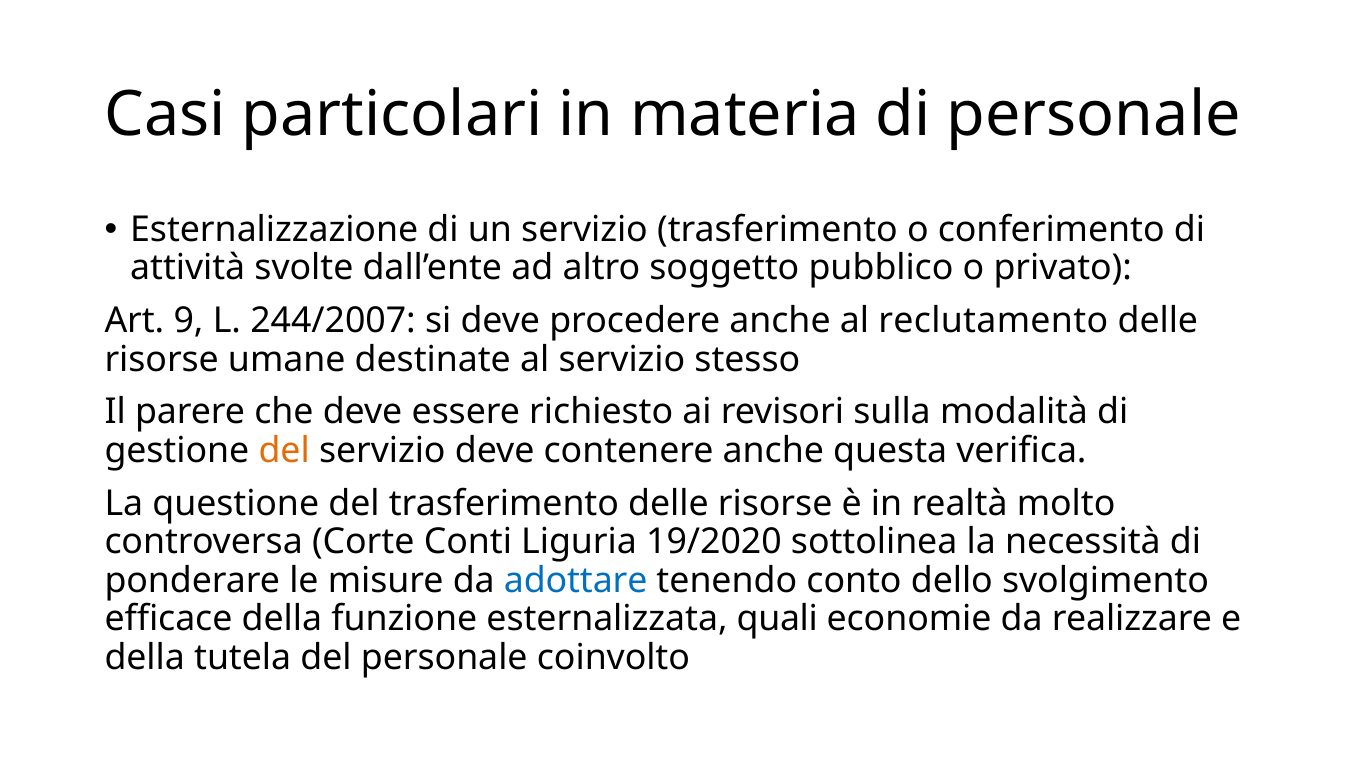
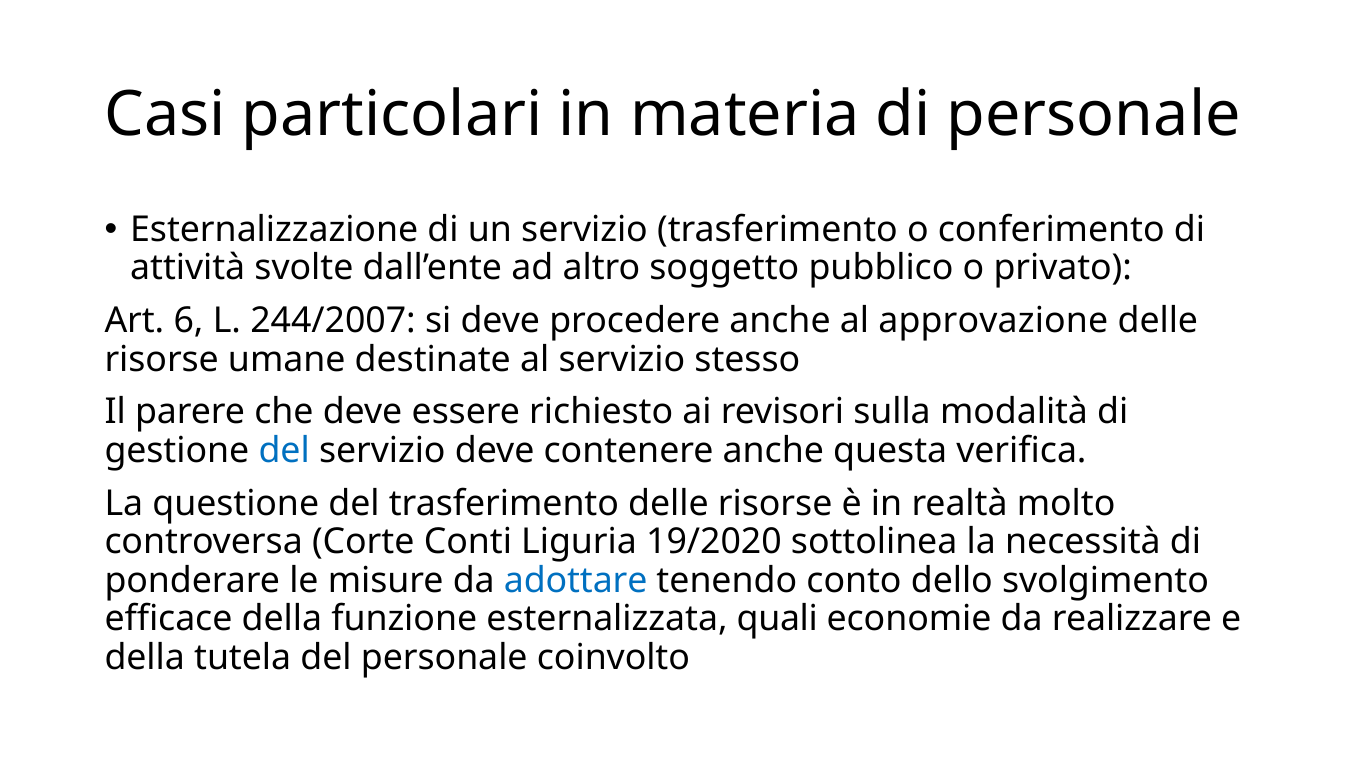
9: 9 -> 6
reclutamento: reclutamento -> approvazione
del at (284, 451) colour: orange -> blue
